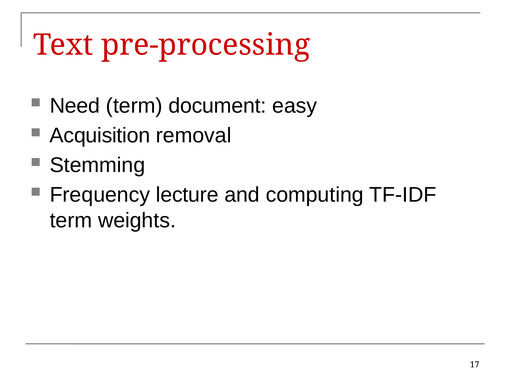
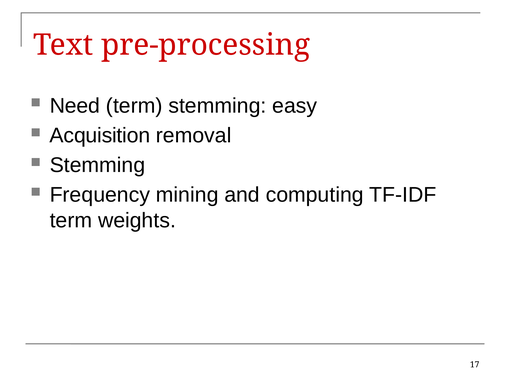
term document: document -> stemming
lecture: lecture -> mining
